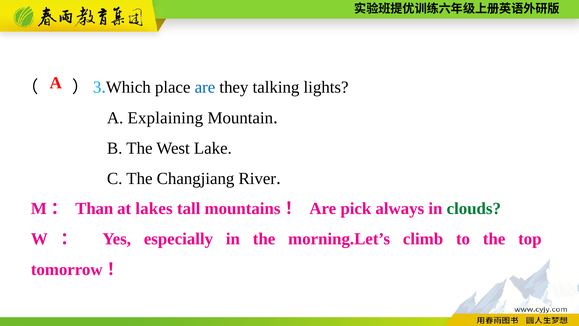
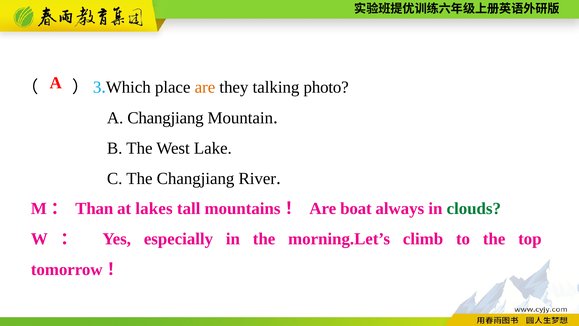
are at (205, 87) colour: blue -> orange
lights: lights -> photo
A Explaining: Explaining -> Changjiang
pick: pick -> boat
